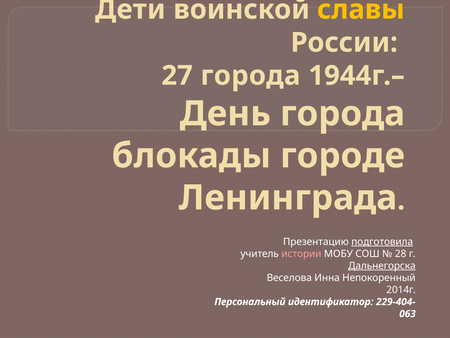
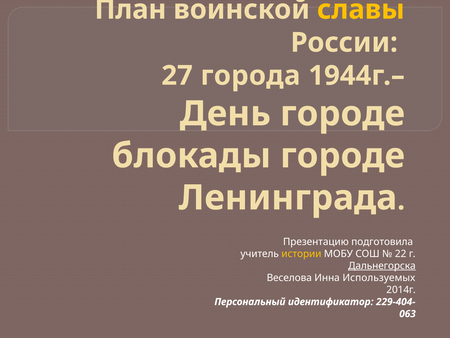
Дети: Дети -> План
День города: города -> городе
подготовила underline: present -> none
истории colour: pink -> yellow
28: 28 -> 22
Непокоренный: Непокоренный -> Используемых
